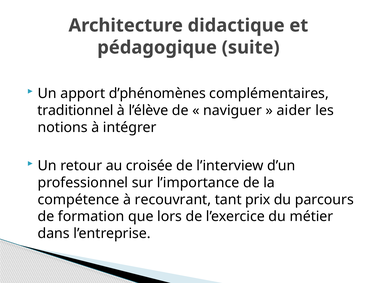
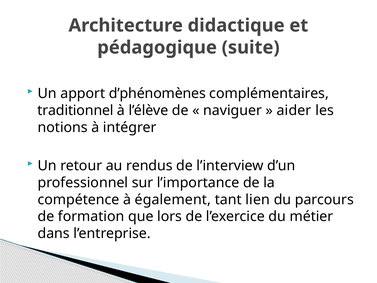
croisée: croisée -> rendus
recouvrant: recouvrant -> également
prix: prix -> lien
